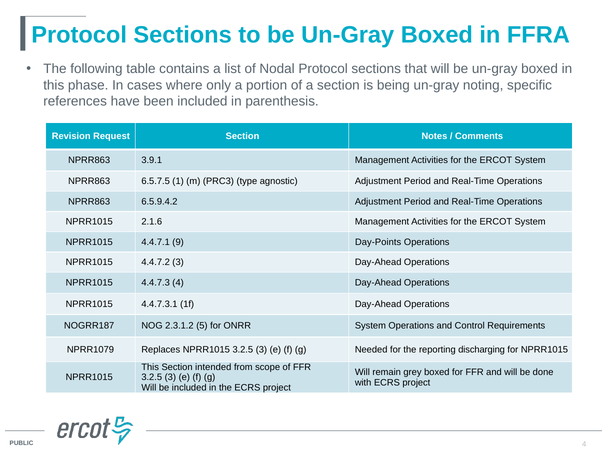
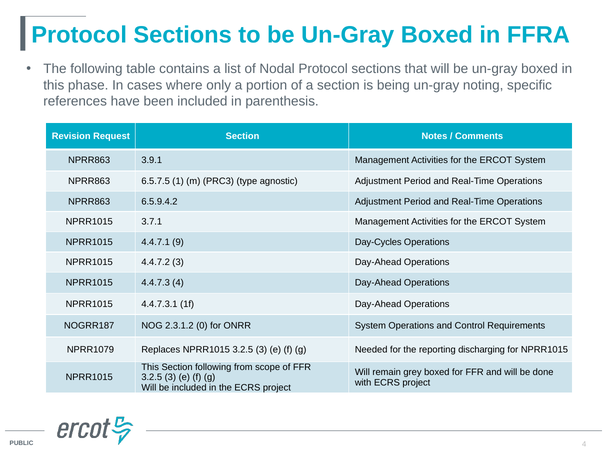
2.1.6: 2.1.6 -> 3.7.1
Day-Points: Day-Points -> Day-Cycles
5: 5 -> 0
Section intended: intended -> following
